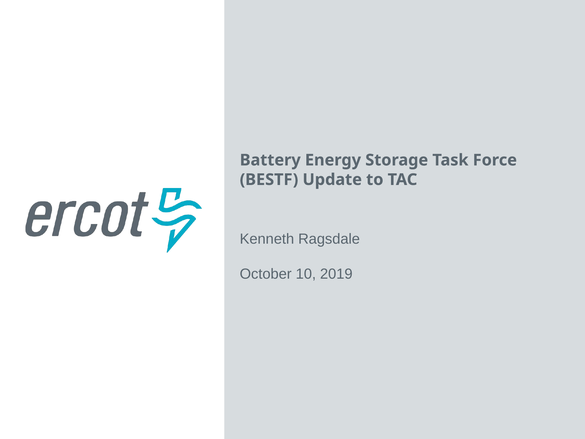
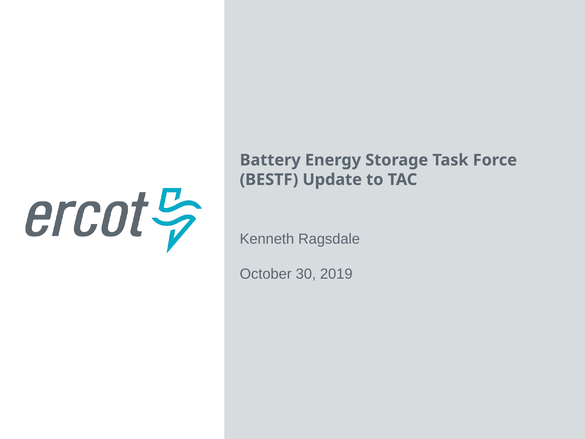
10: 10 -> 30
